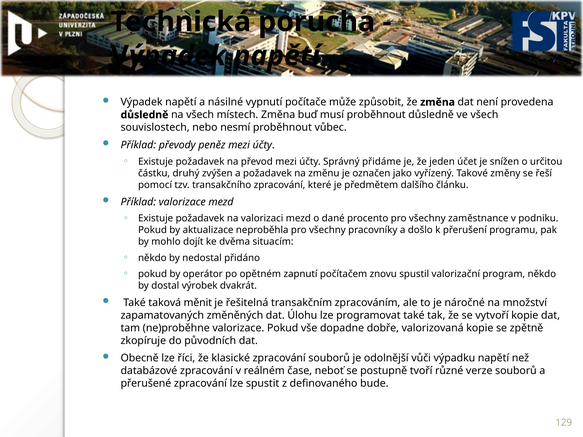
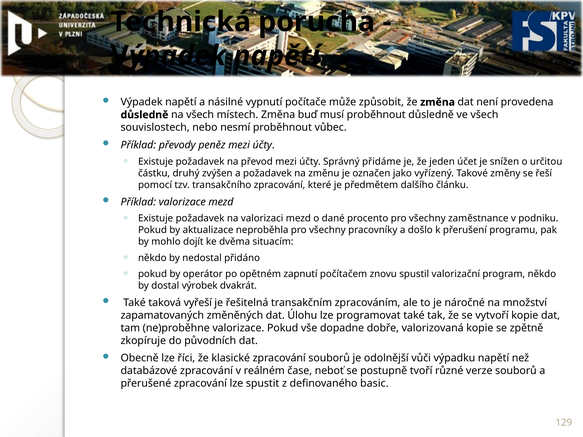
měnit: měnit -> vyřeší
bude: bude -> basic
